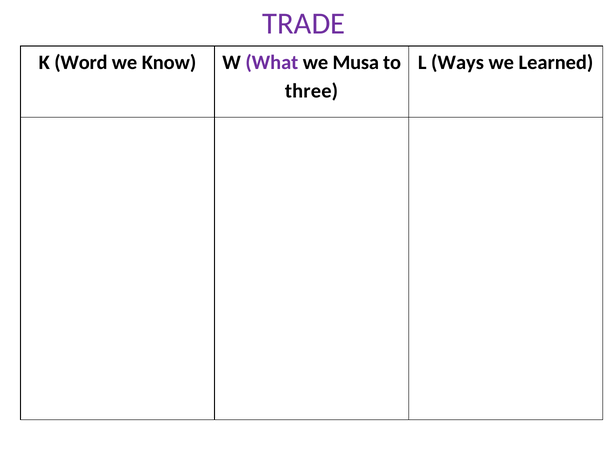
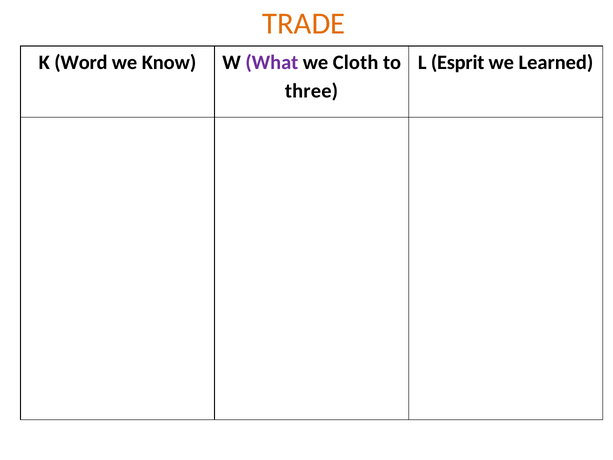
TRADE colour: purple -> orange
Musa: Musa -> Cloth
Ways: Ways -> Esprit
